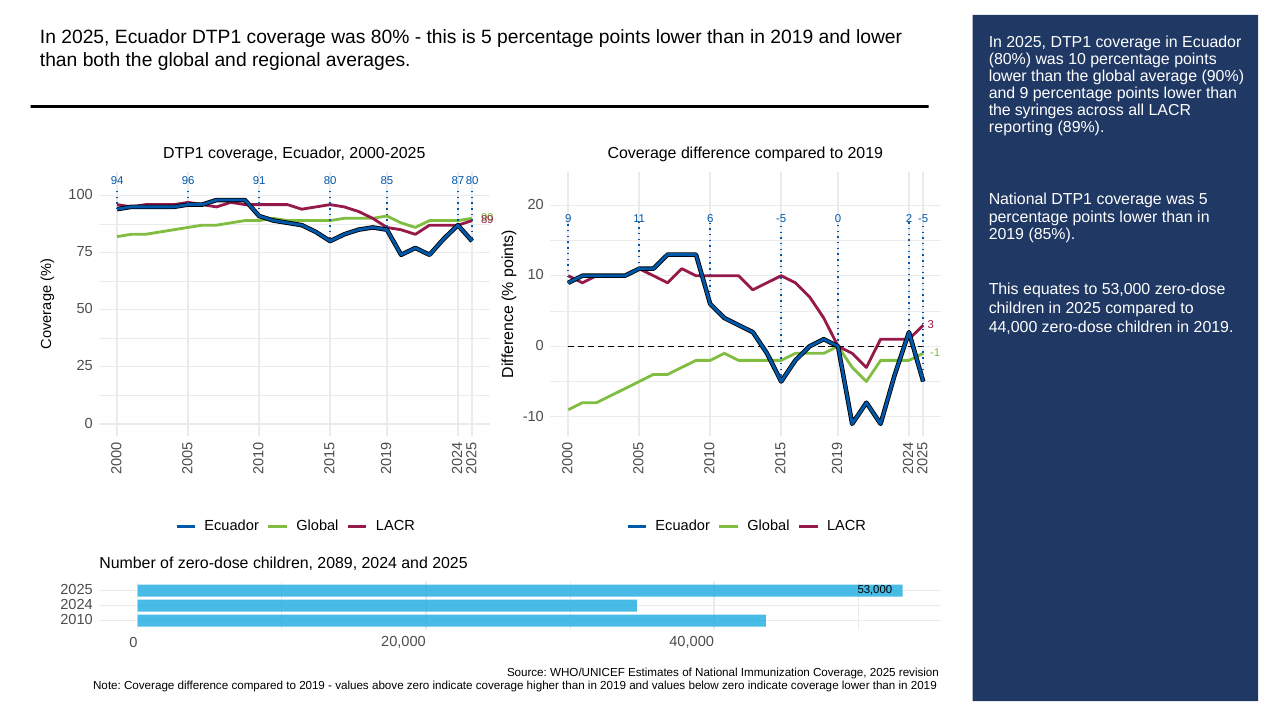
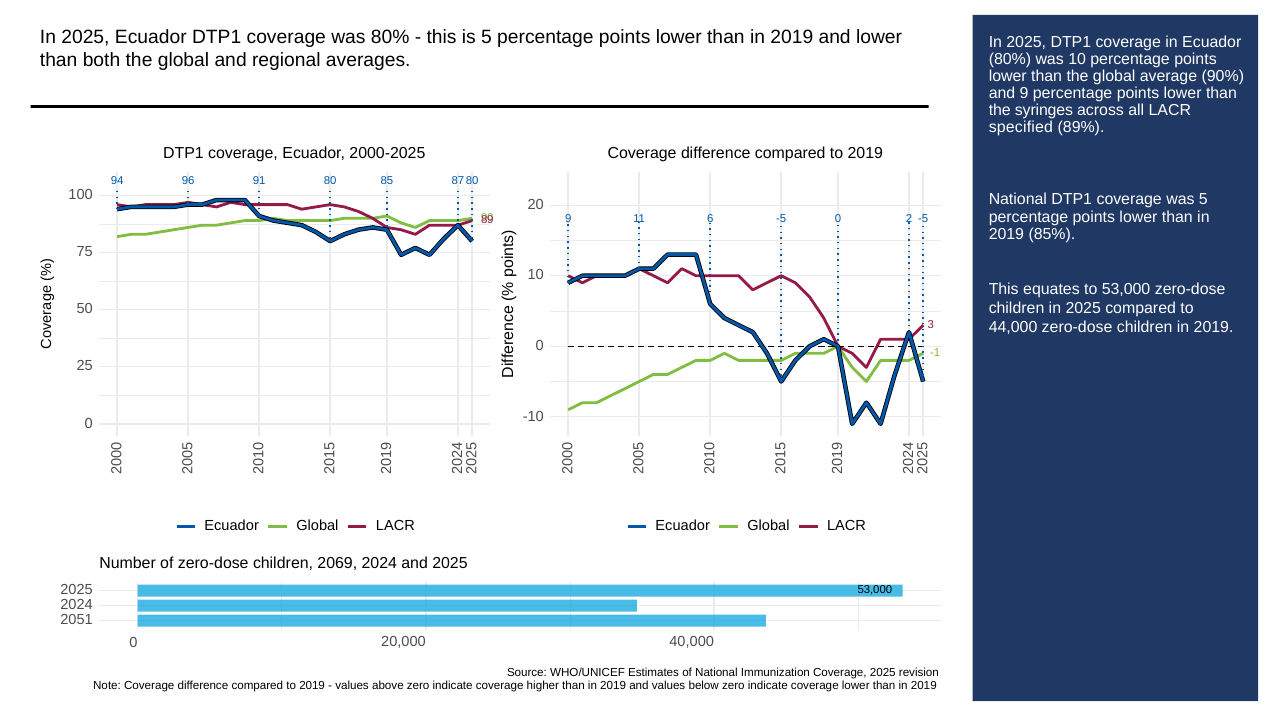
reporting: reporting -> specified
2089: 2089 -> 2069
2010: 2010 -> 2051
